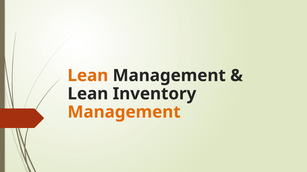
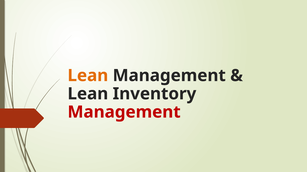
Management at (124, 112) colour: orange -> red
